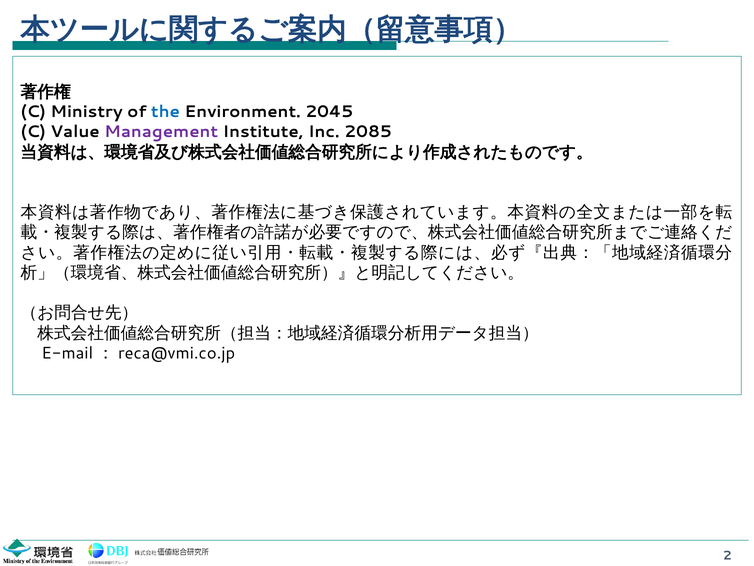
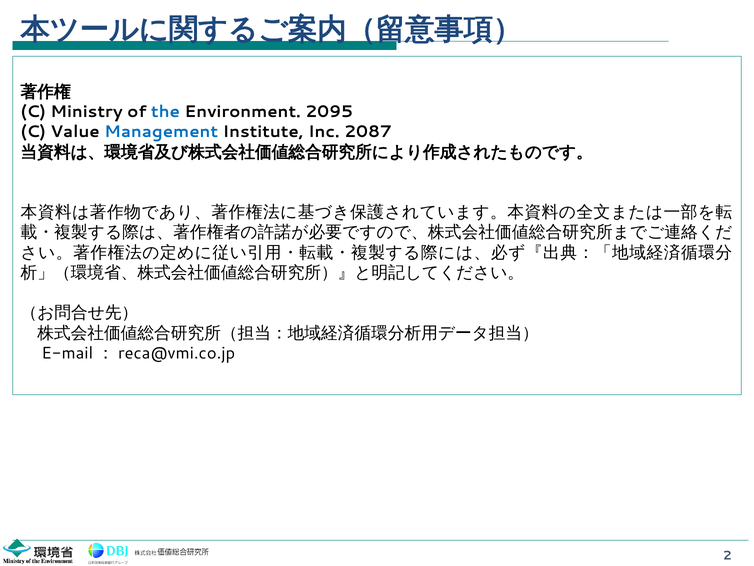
2045: 2045 -> 2095
Management colour: purple -> blue
2085: 2085 -> 2087
